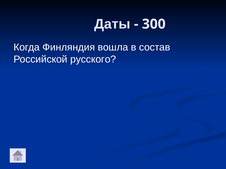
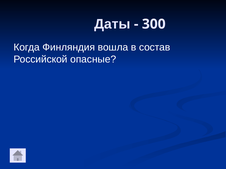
русского: русского -> опасные
